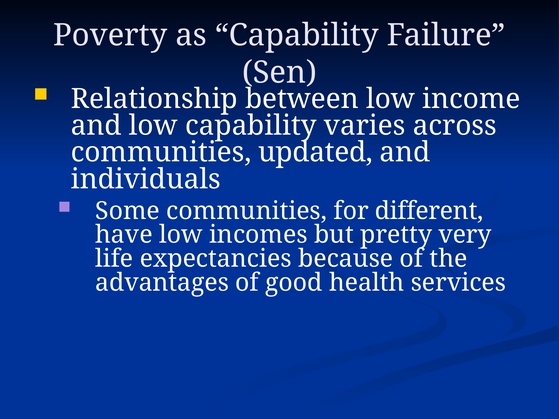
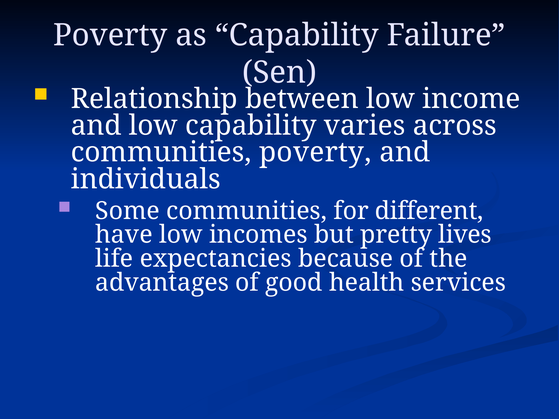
communities updated: updated -> poverty
very: very -> lives
